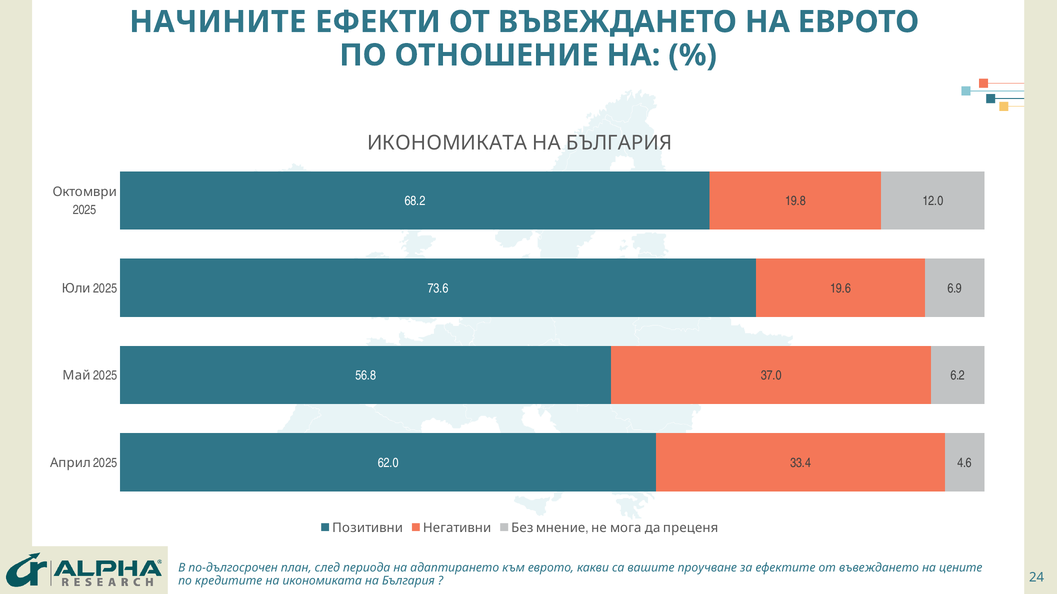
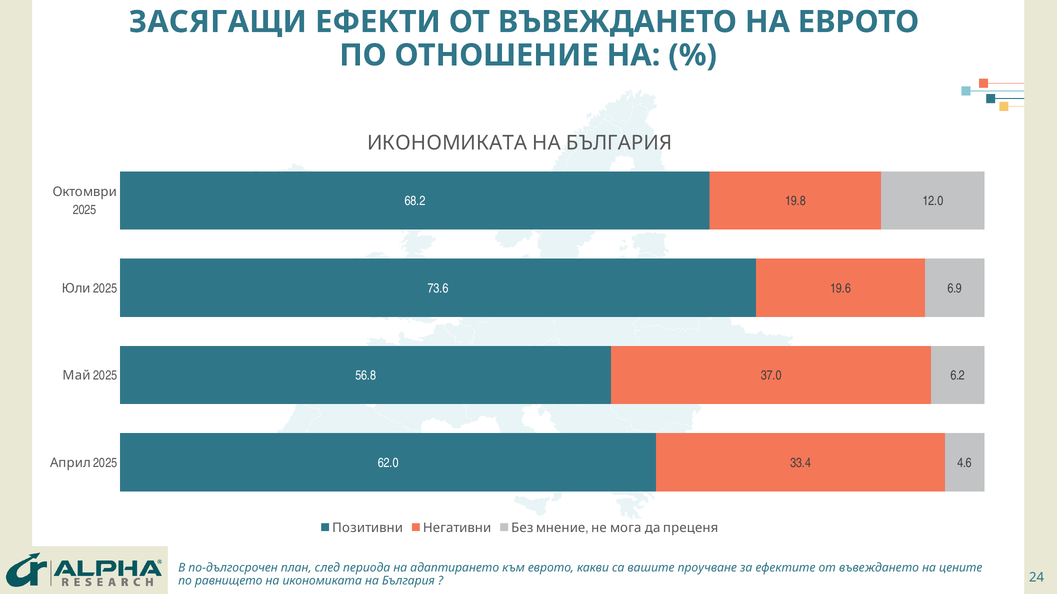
НАЧИНИТЕ: НАЧИНИТЕ -> ЗАСЯГАЩИ
кредитите: кредитите -> равнището
